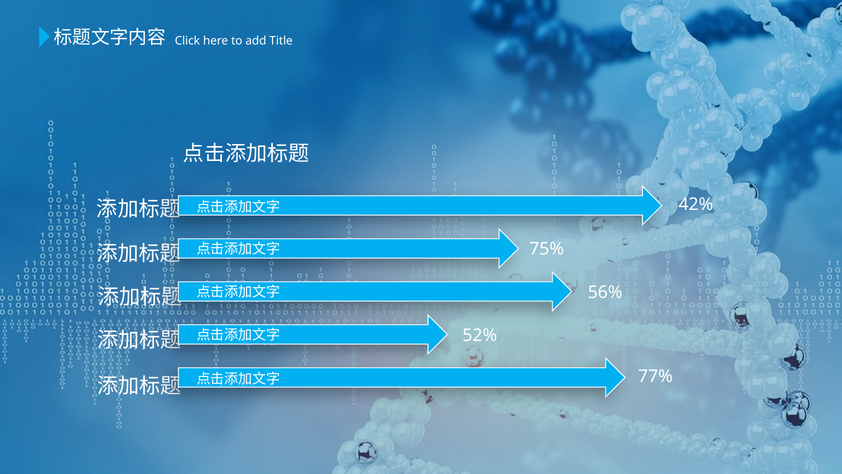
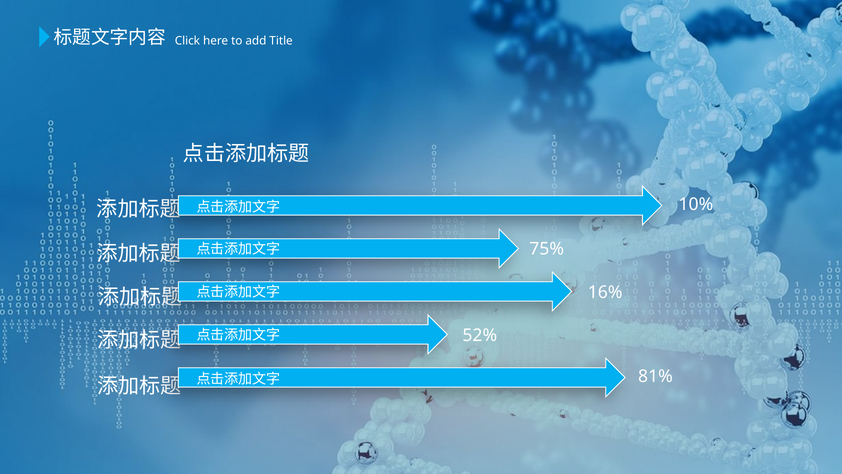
42%: 42% -> 10%
56%: 56% -> 16%
77%: 77% -> 81%
